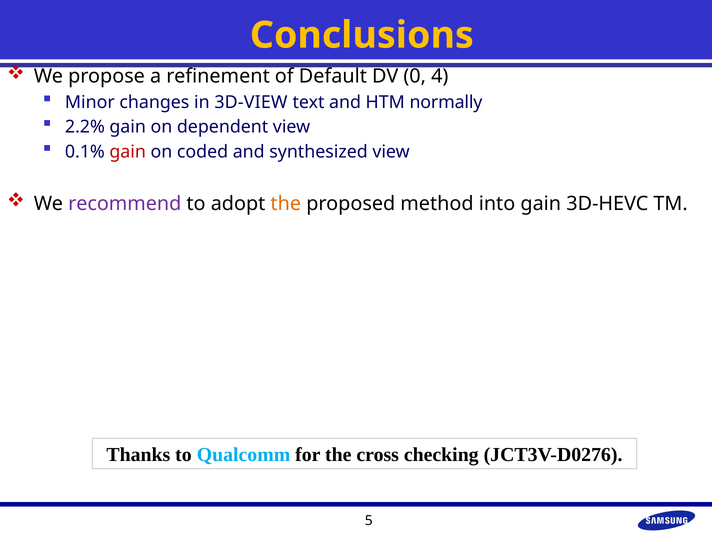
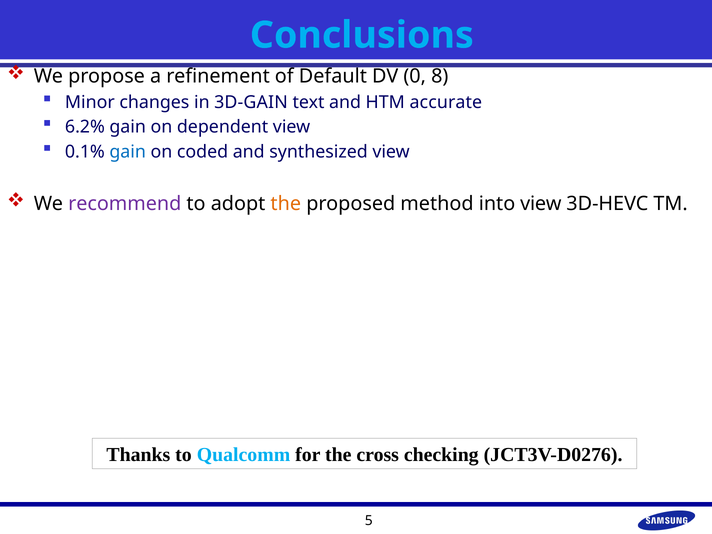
Conclusions colour: yellow -> light blue
4: 4 -> 8
3D-VIEW: 3D-VIEW -> 3D-GAIN
normally: normally -> accurate
2.2%: 2.2% -> 6.2%
gain at (128, 152) colour: red -> blue
into gain: gain -> view
